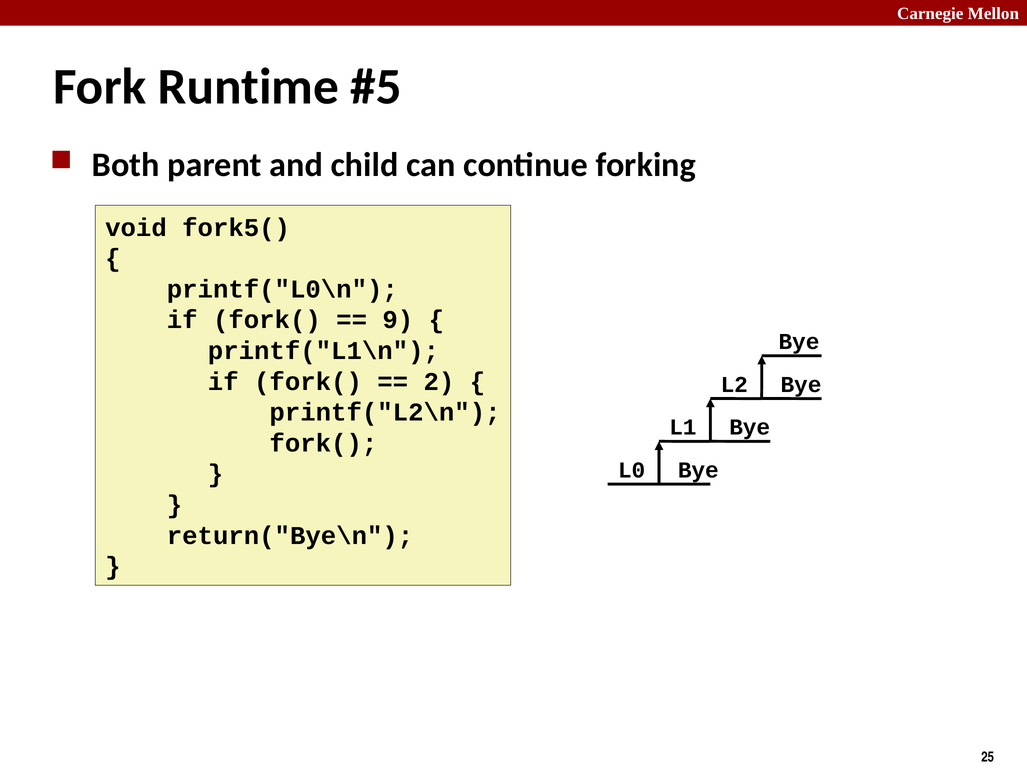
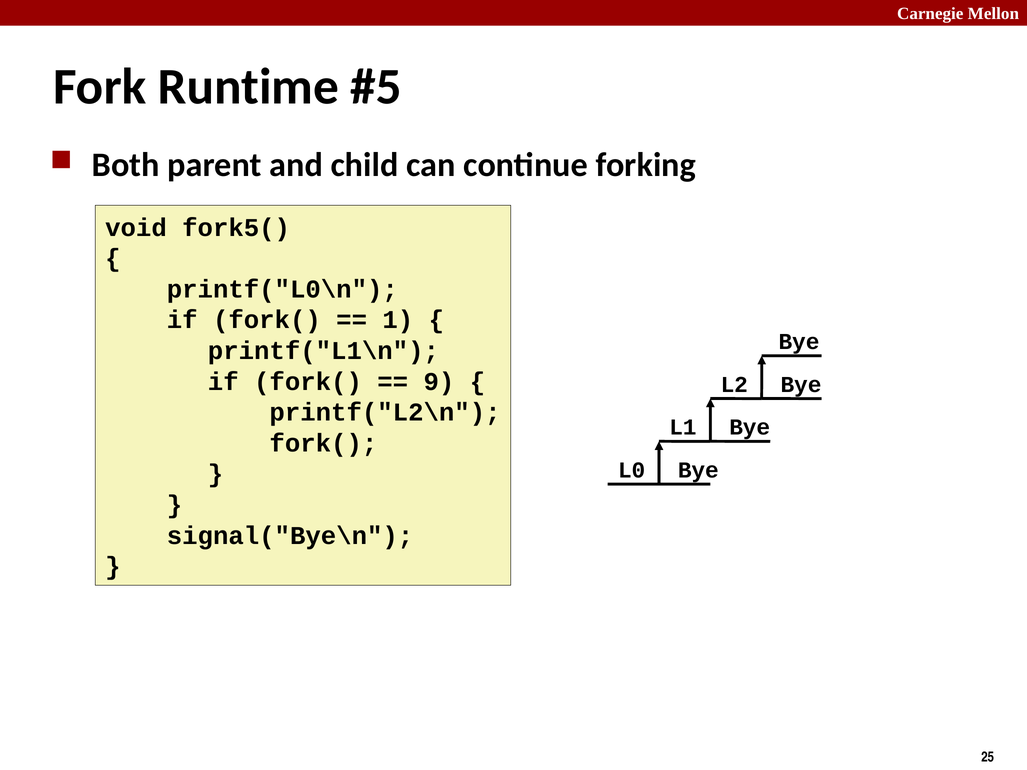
9: 9 -> 1
2: 2 -> 9
return("Bye\n: return("Bye\n -> signal("Bye\n
